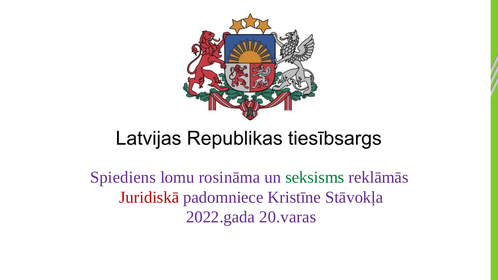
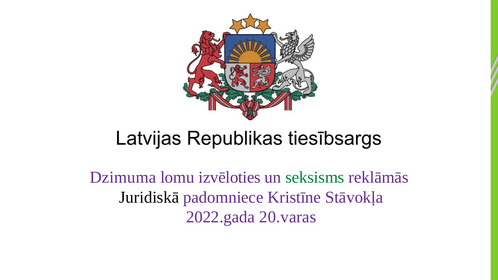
Spiediens: Spiediens -> Dzimuma
rosināma: rosināma -> izvēloties
Juridiskā colour: red -> black
